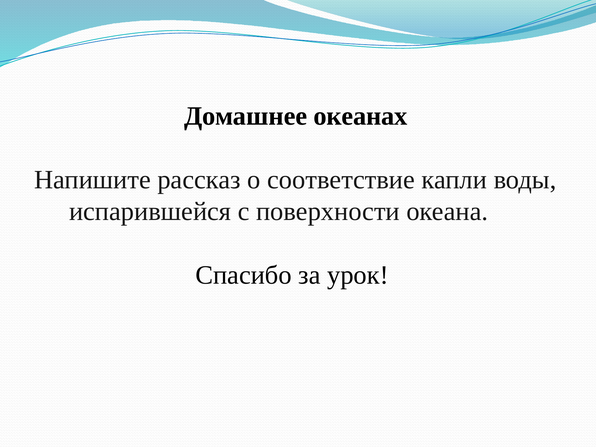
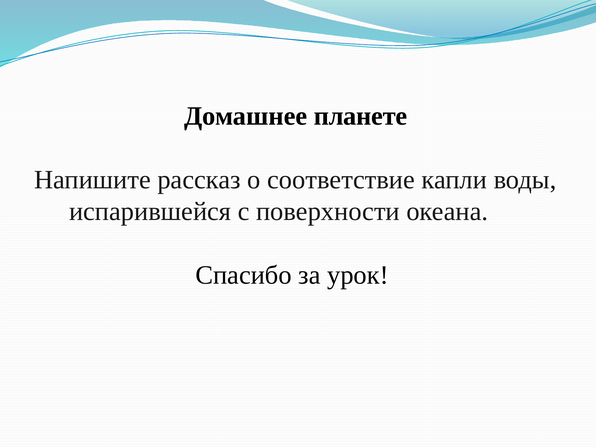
океанах: океанах -> планете
